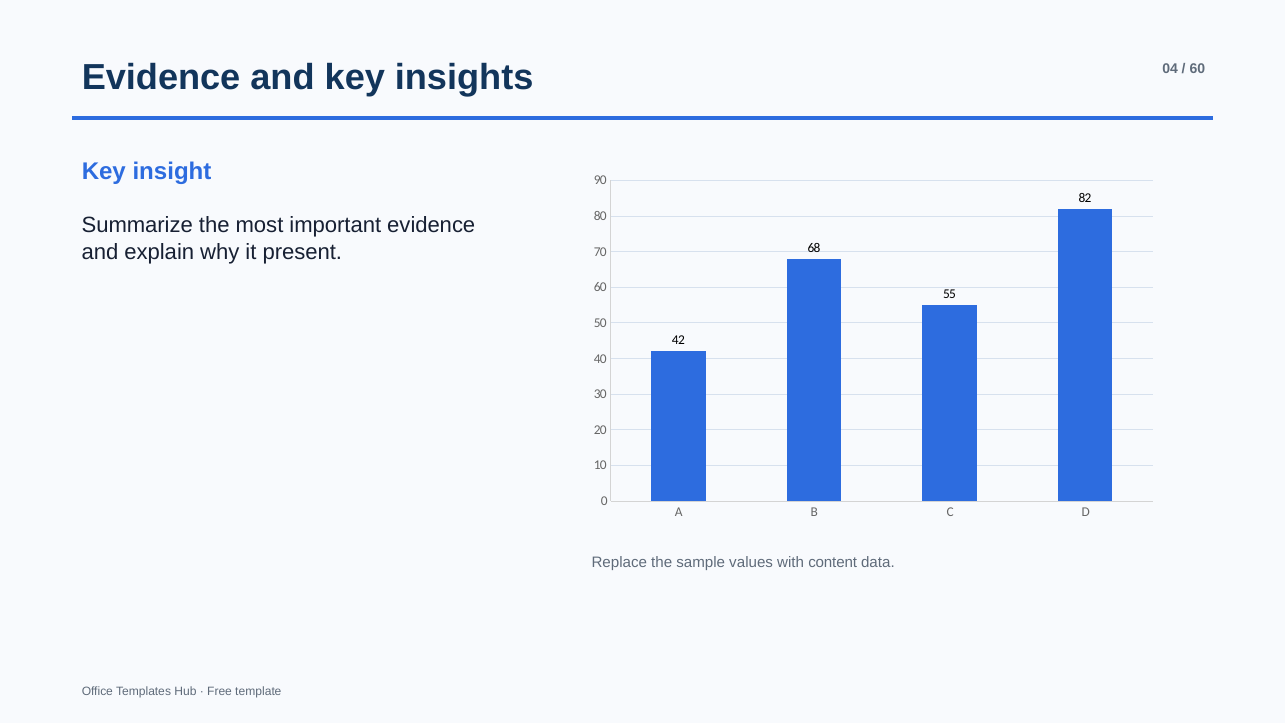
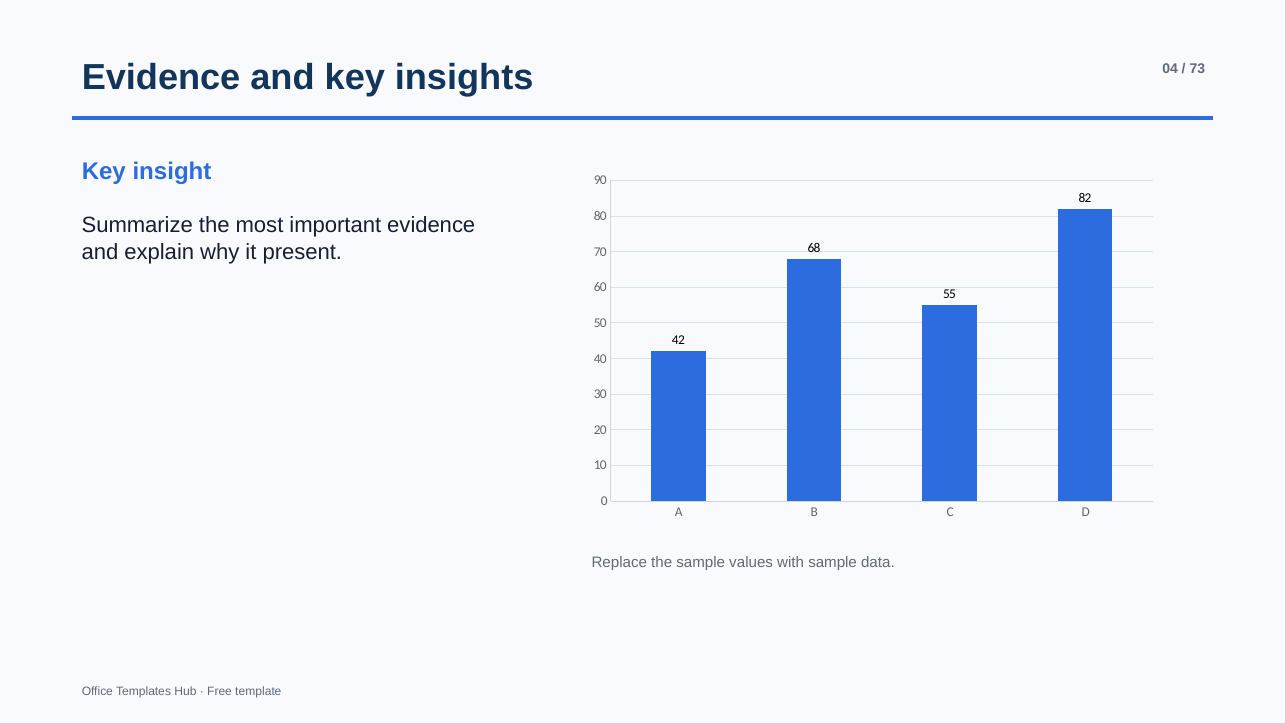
60 at (1197, 68): 60 -> 73
with content: content -> sample
